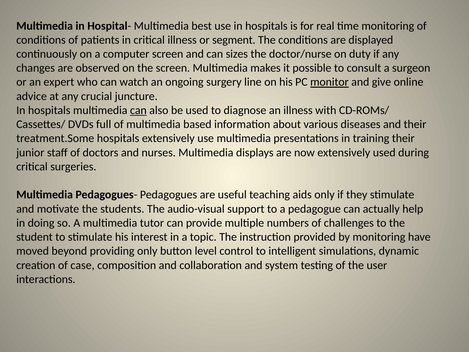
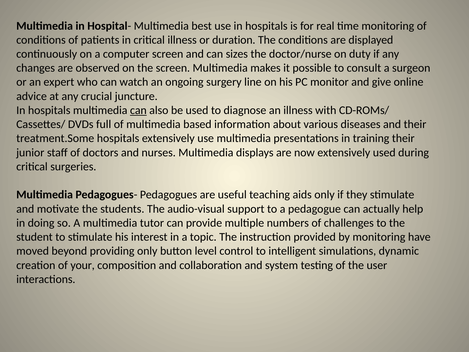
segment: segment -> duration
monitor underline: present -> none
case: case -> your
